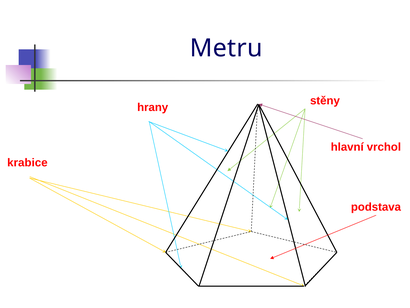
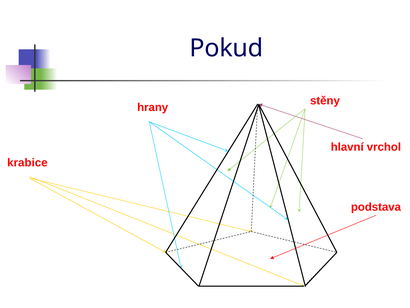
Metru: Metru -> Pokud
